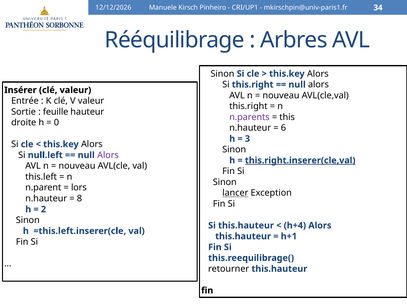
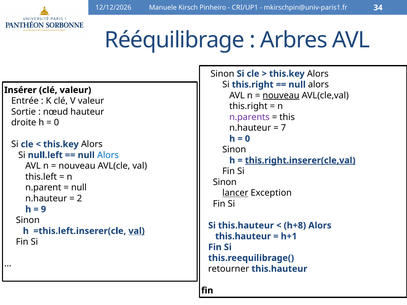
nouveau at (281, 95) underline: none -> present
feuille: feuille -> nœud
6: 6 -> 7
3 at (247, 139): 3 -> 0
Alors at (108, 155) colour: purple -> blue
lors at (79, 188): lors -> null
8: 8 -> 2
2: 2 -> 9
h+4: h+4 -> h+8
val at (137, 231) underline: none -> present
